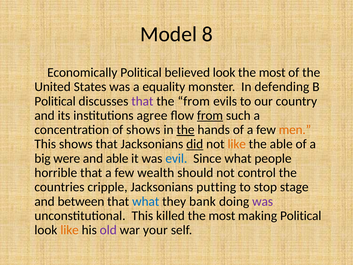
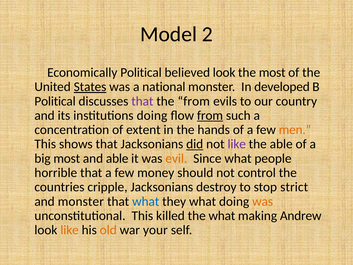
8: 8 -> 2
States underline: none -> present
equality: equality -> national
defending: defending -> developed
institutions agree: agree -> doing
of shows: shows -> extent
the at (186, 130) underline: present -> none
like at (237, 144) colour: orange -> purple
big were: were -> most
evil colour: blue -> orange
wealth: wealth -> money
putting: putting -> destroy
stage: stage -> strict
and between: between -> monster
they bank: bank -> what
was at (263, 201) colour: purple -> orange
killed the most: most -> what
making Political: Political -> Andrew
old colour: purple -> orange
